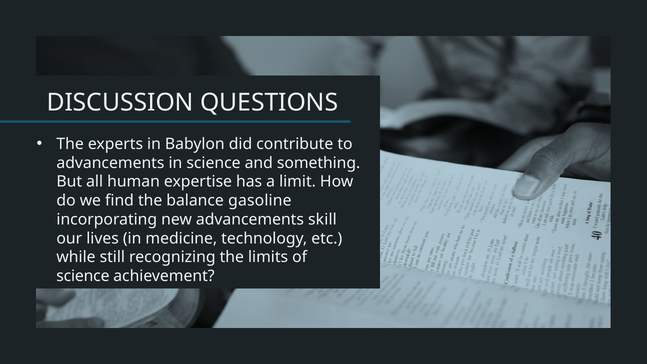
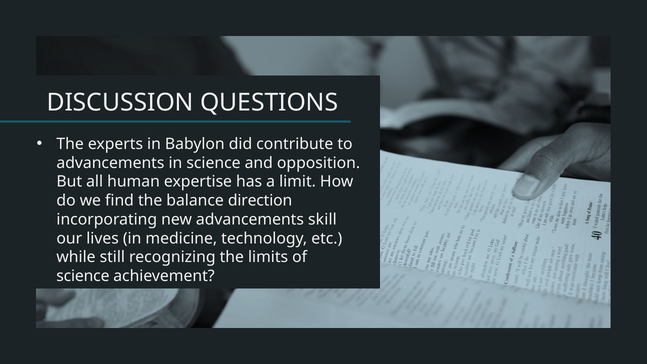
something: something -> opposition
gasoline: gasoline -> direction
